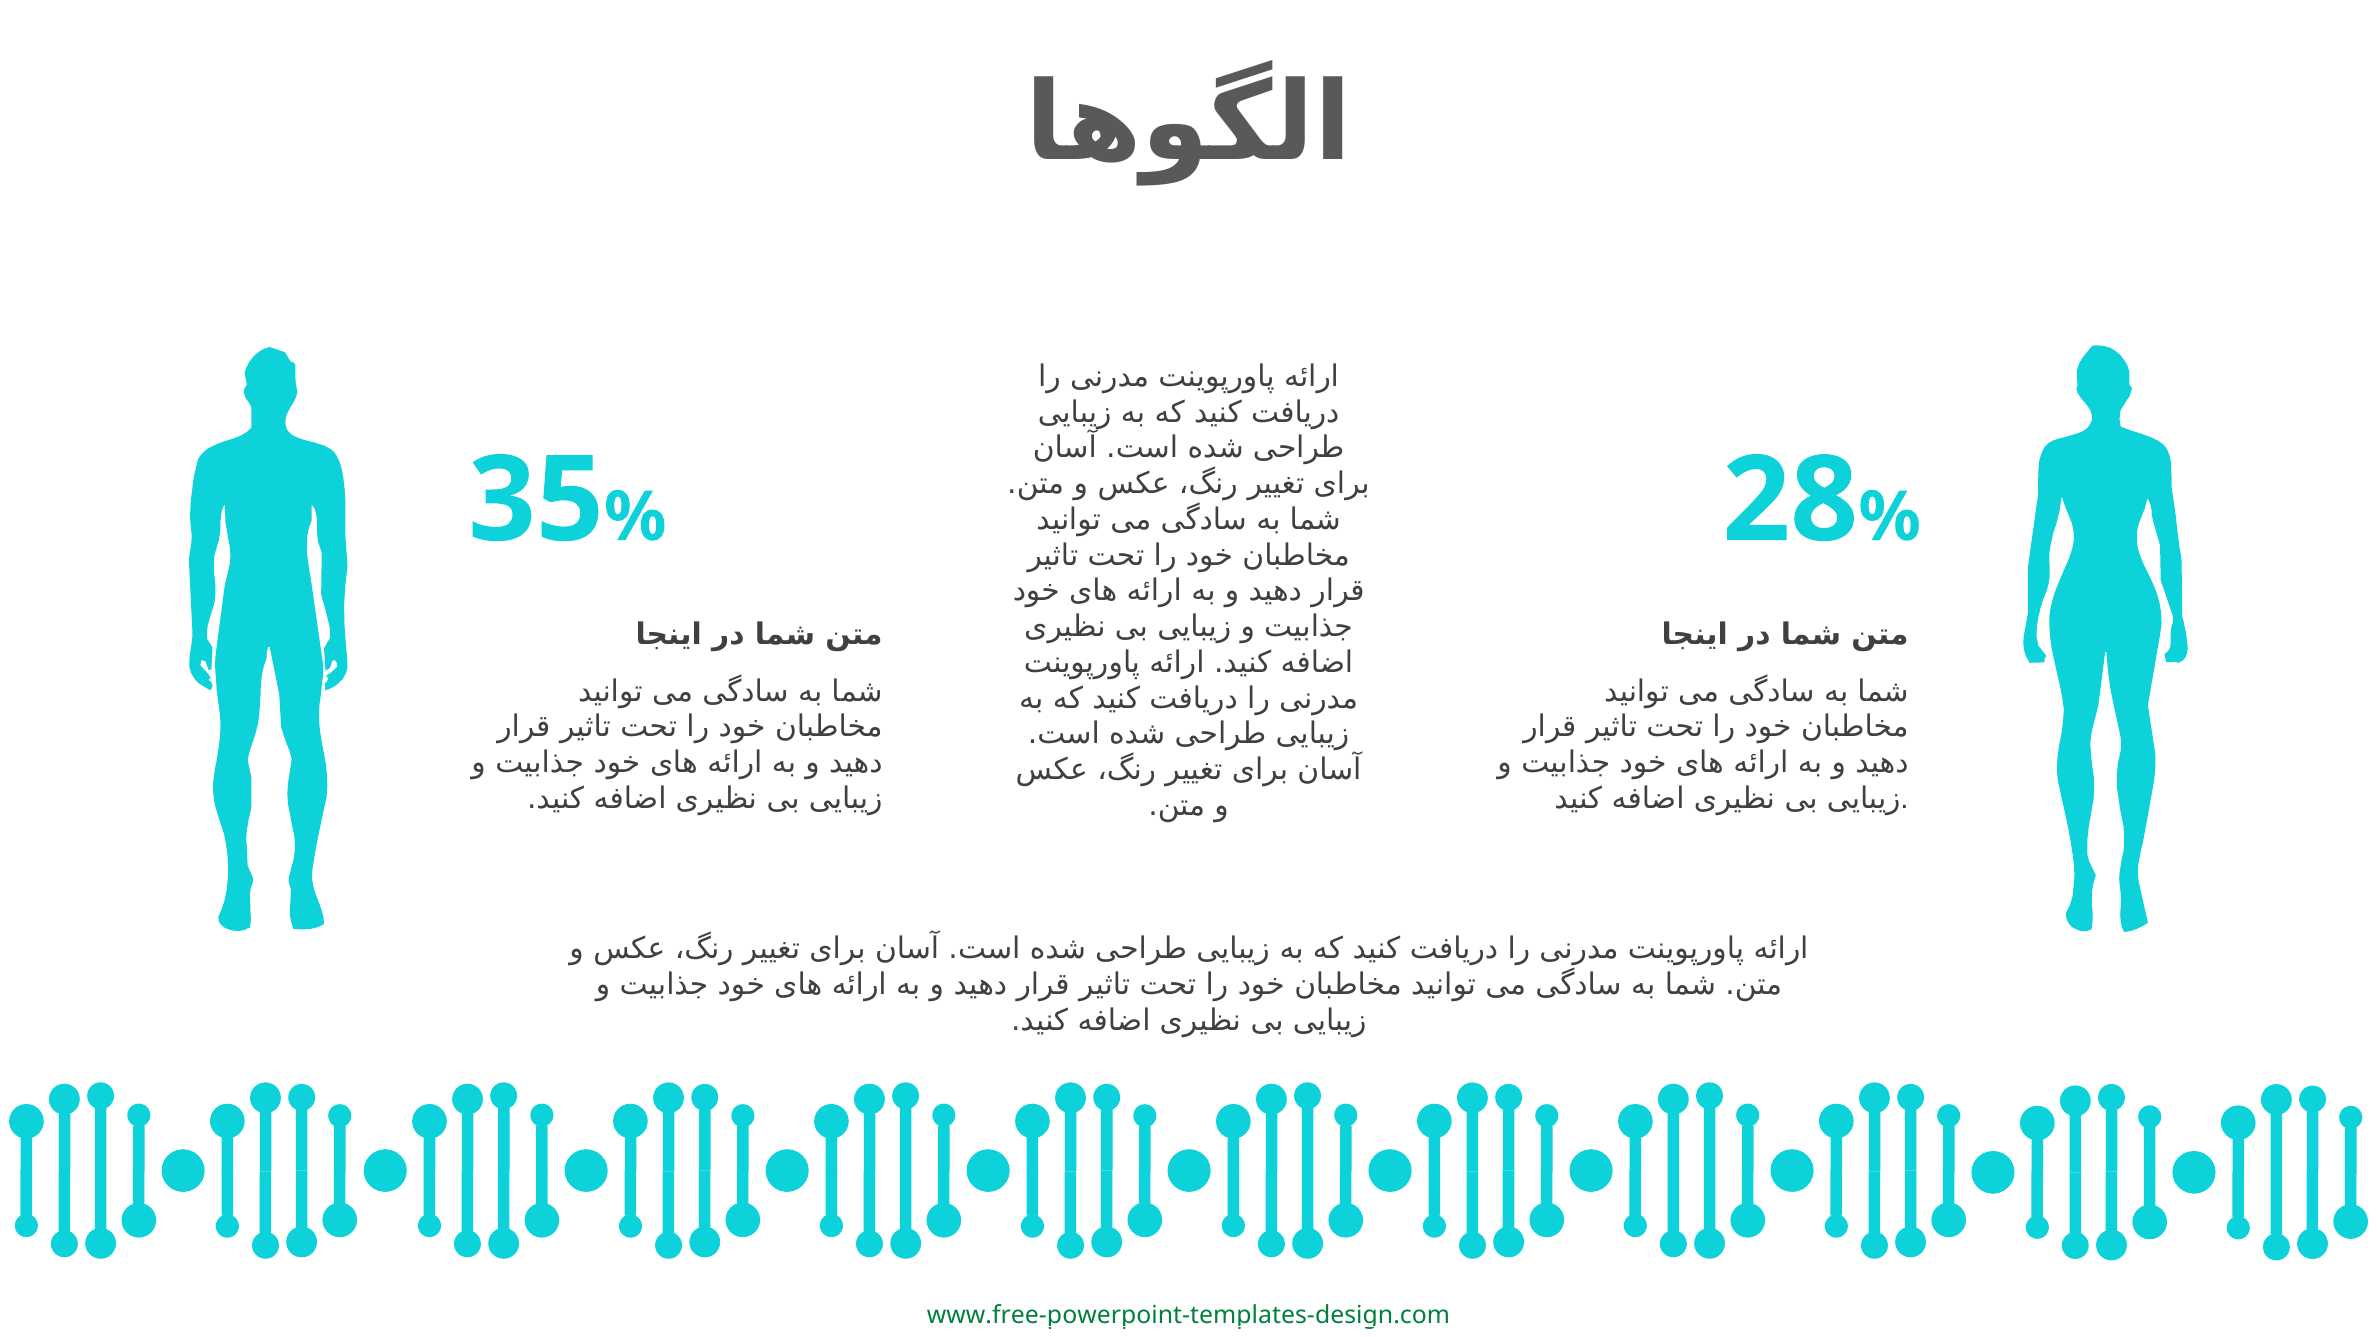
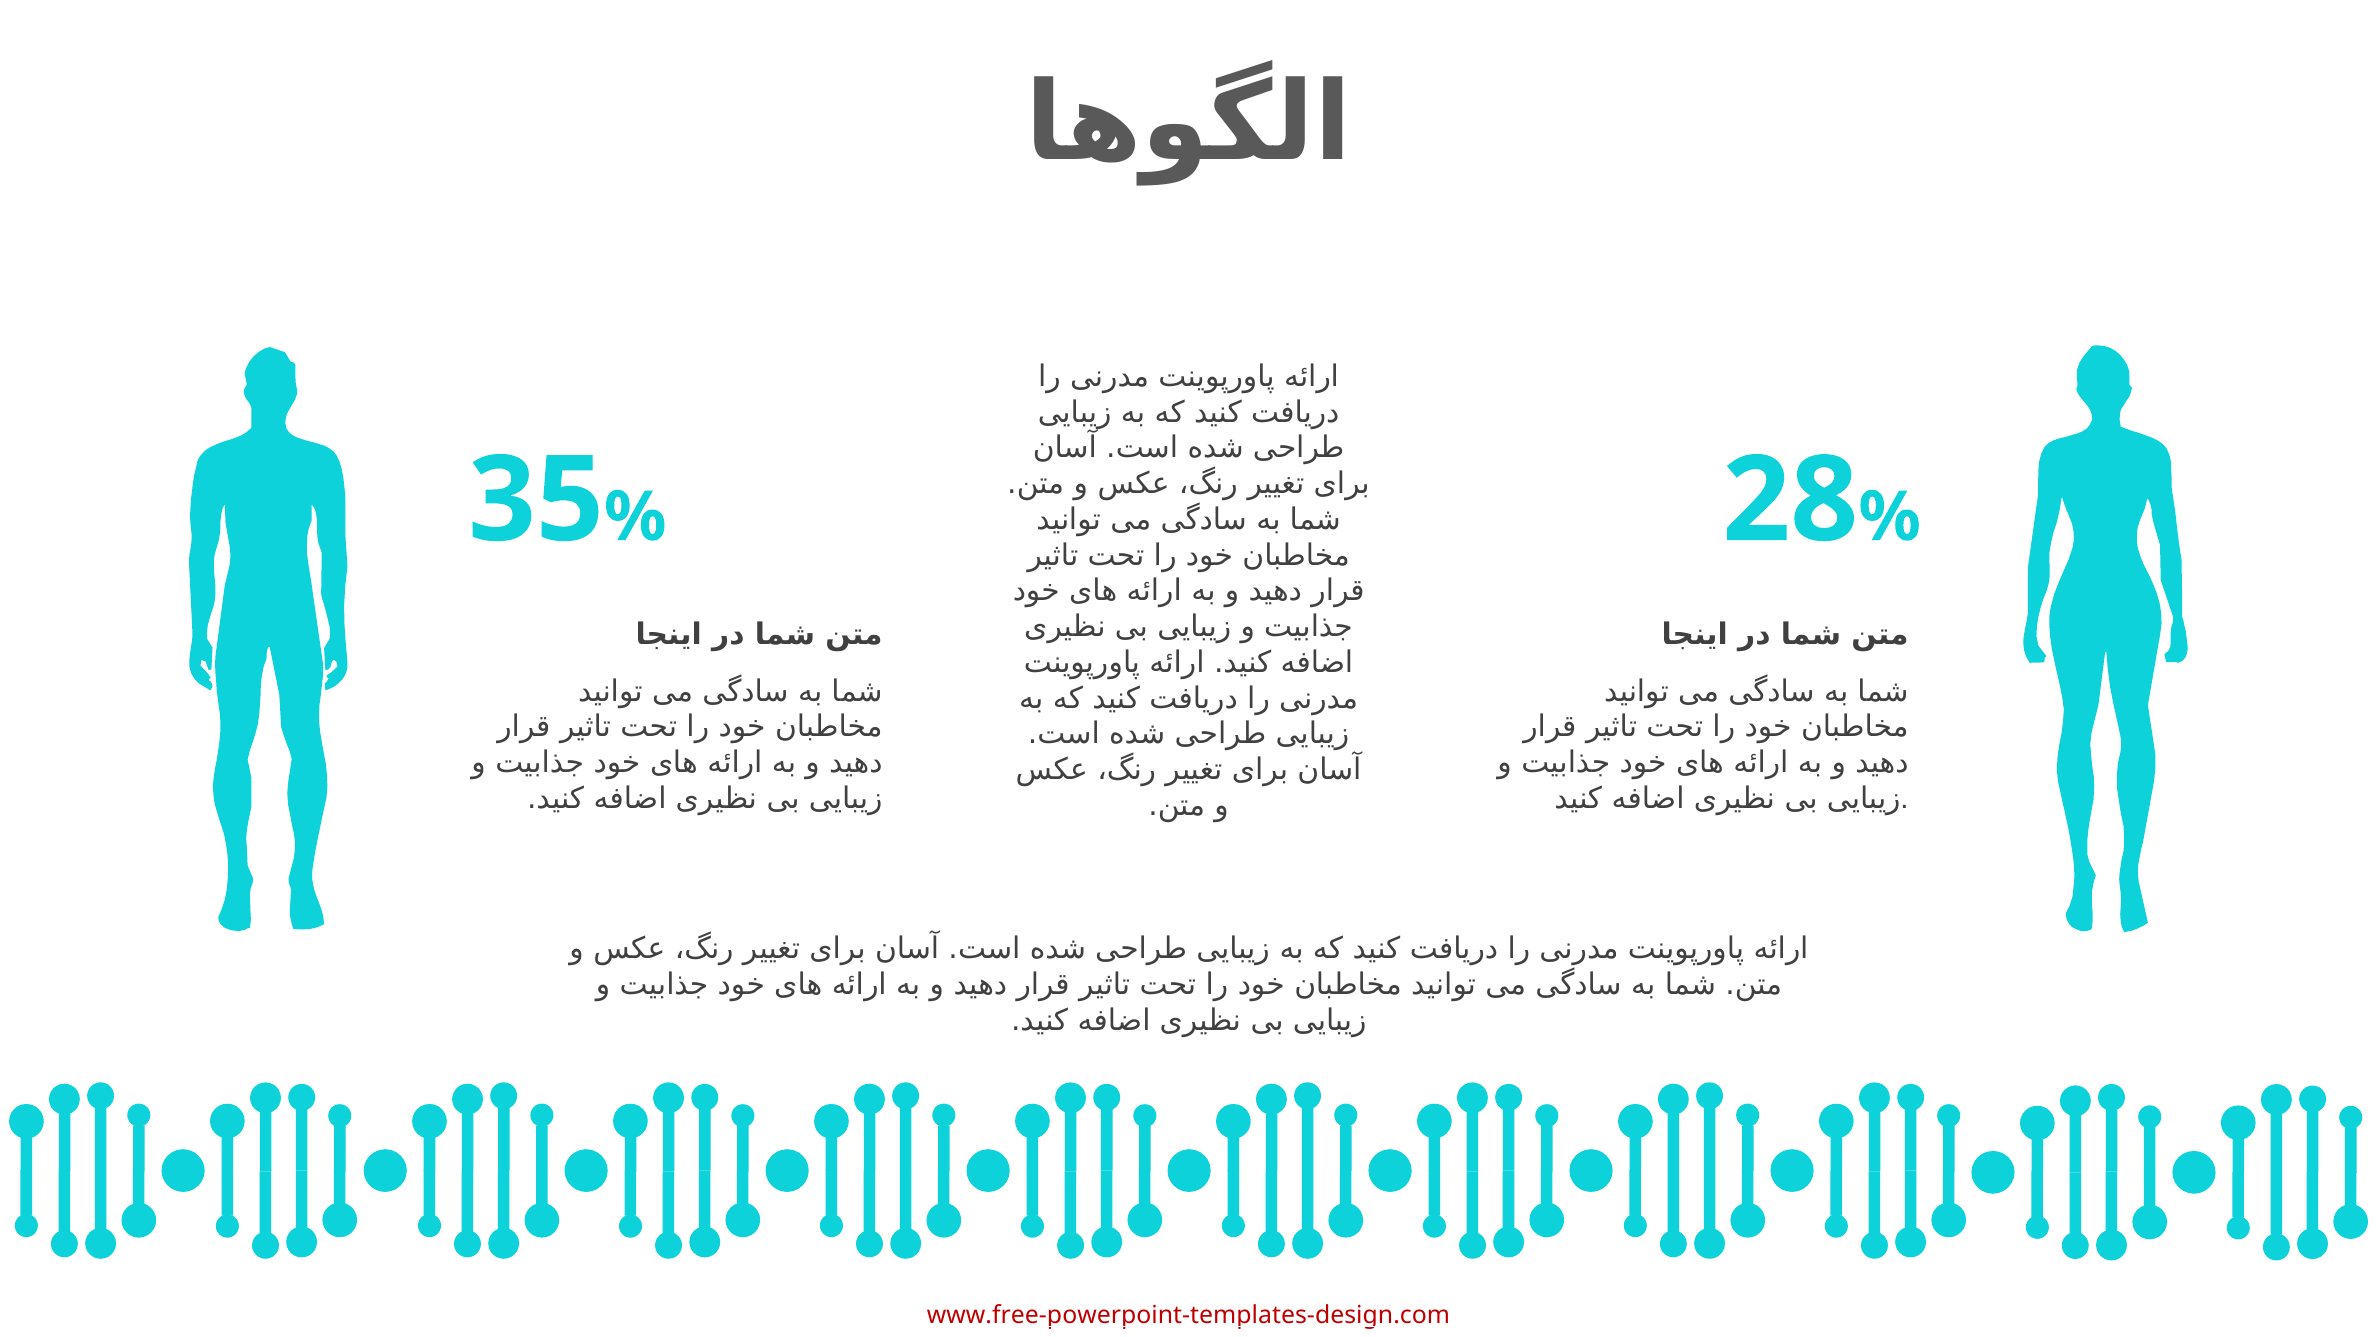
www.free-powerpoint-templates-design.com colour: green -> red
